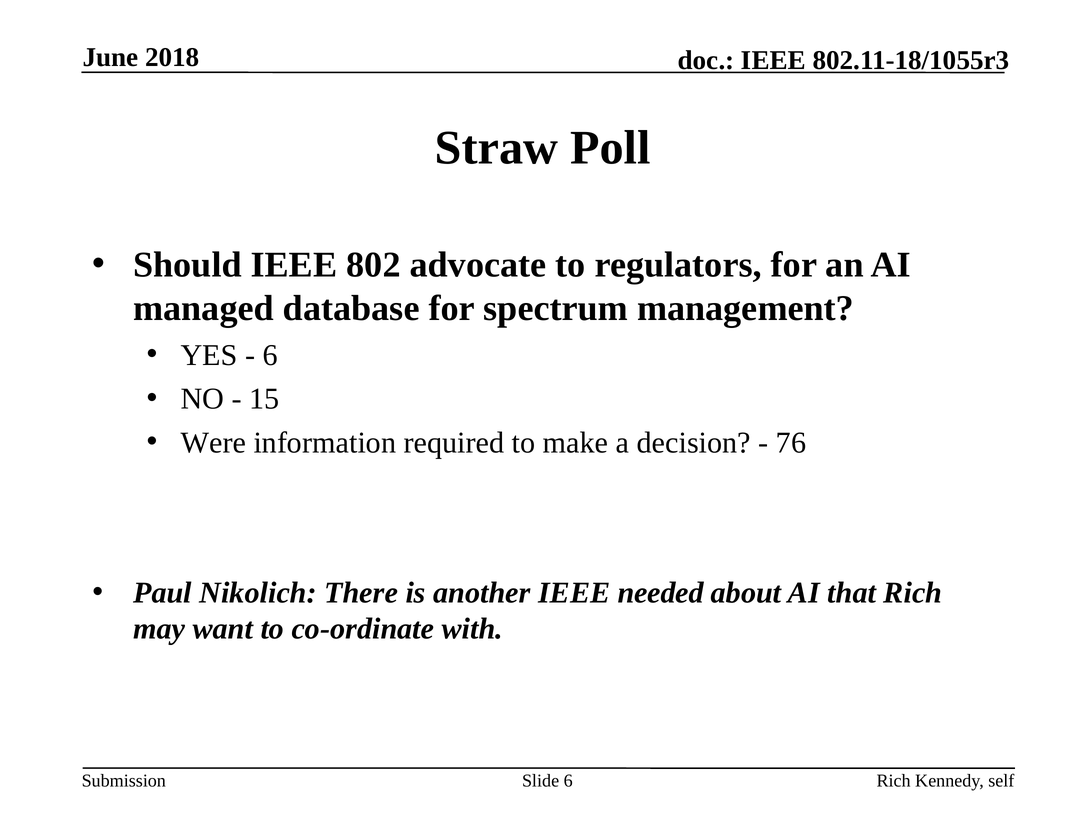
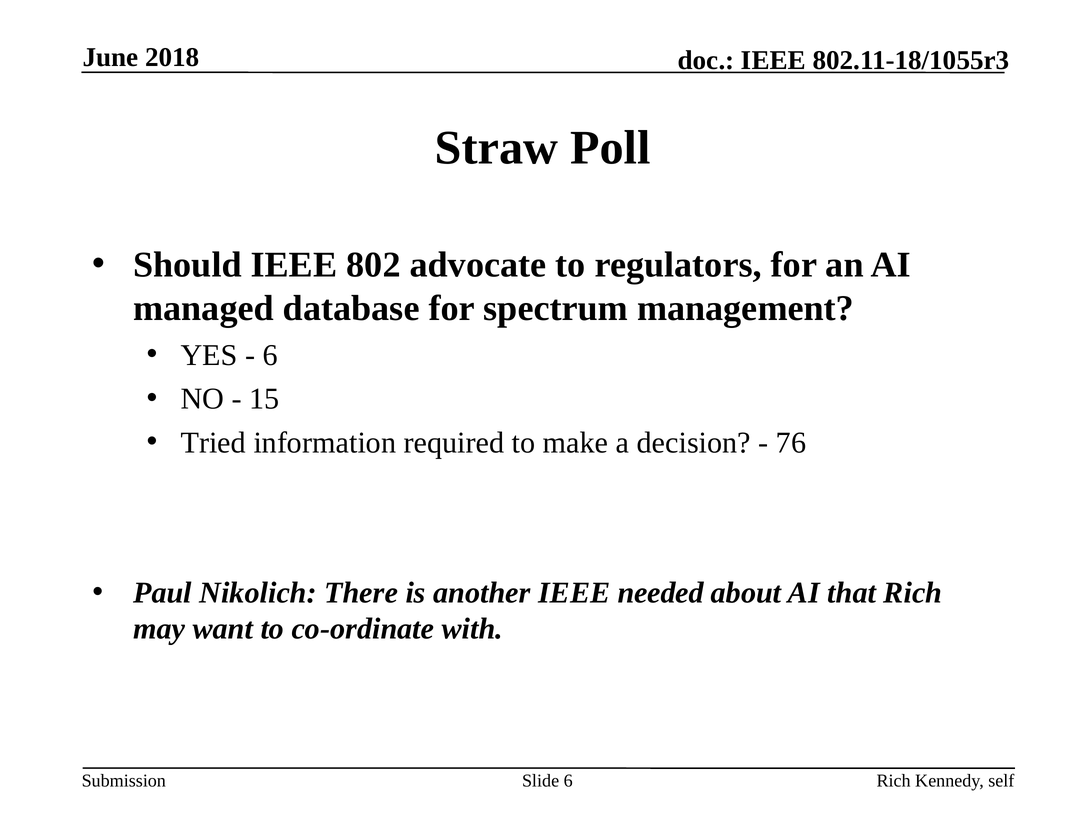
Were: Were -> Tried
